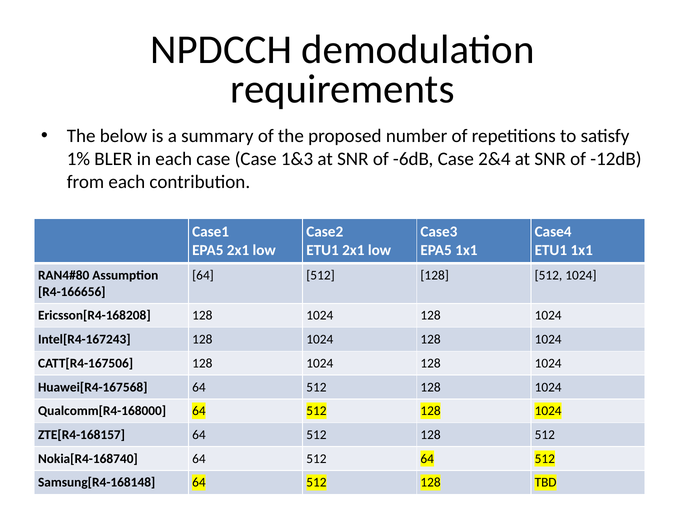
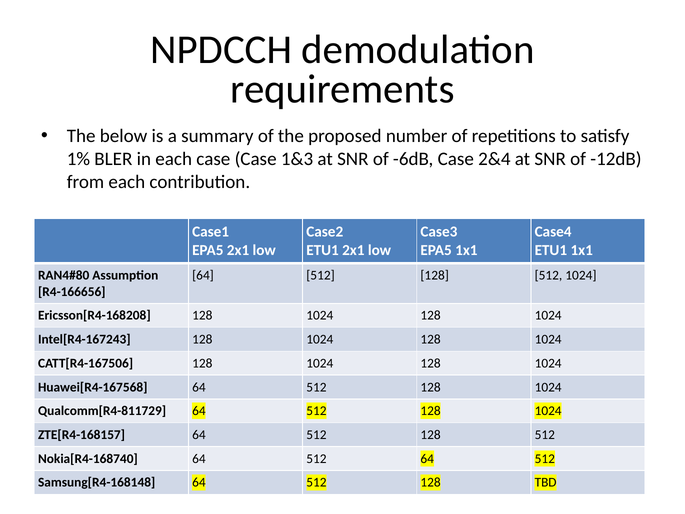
Qualcomm[R4-168000: Qualcomm[R4-168000 -> Qualcomm[R4-811729
